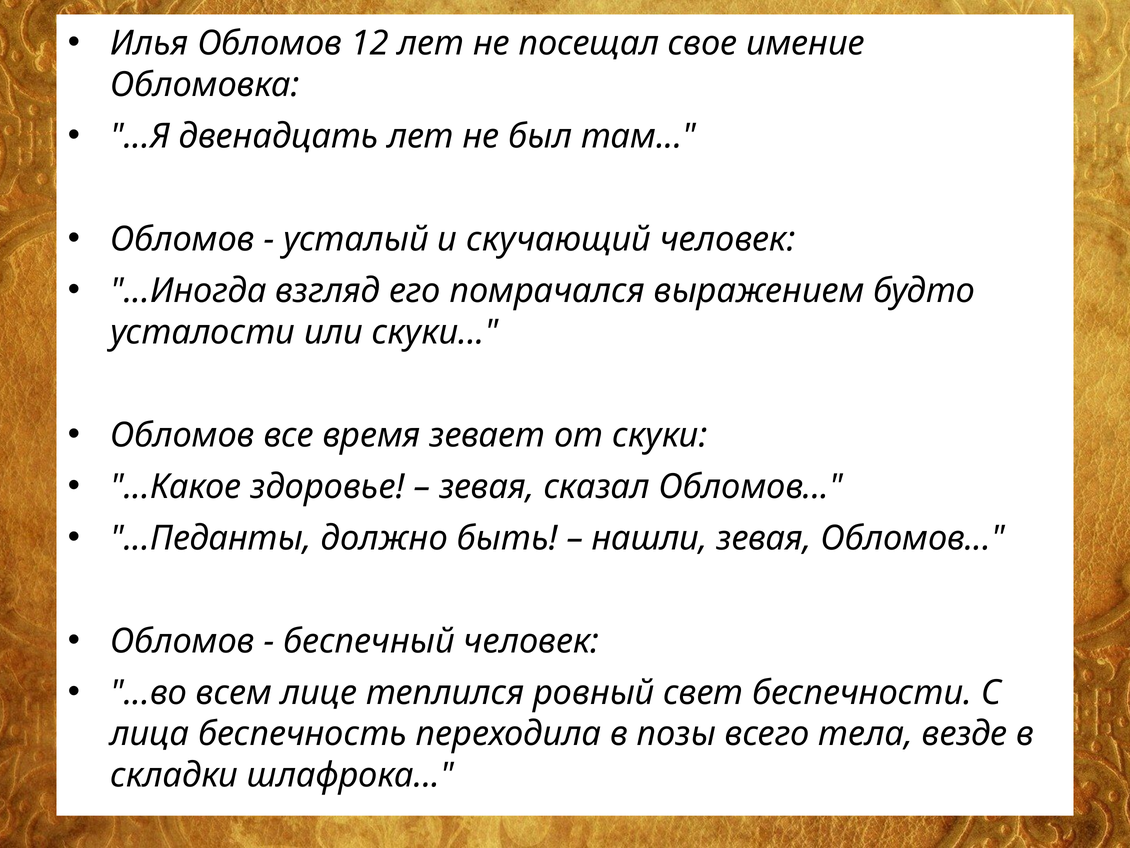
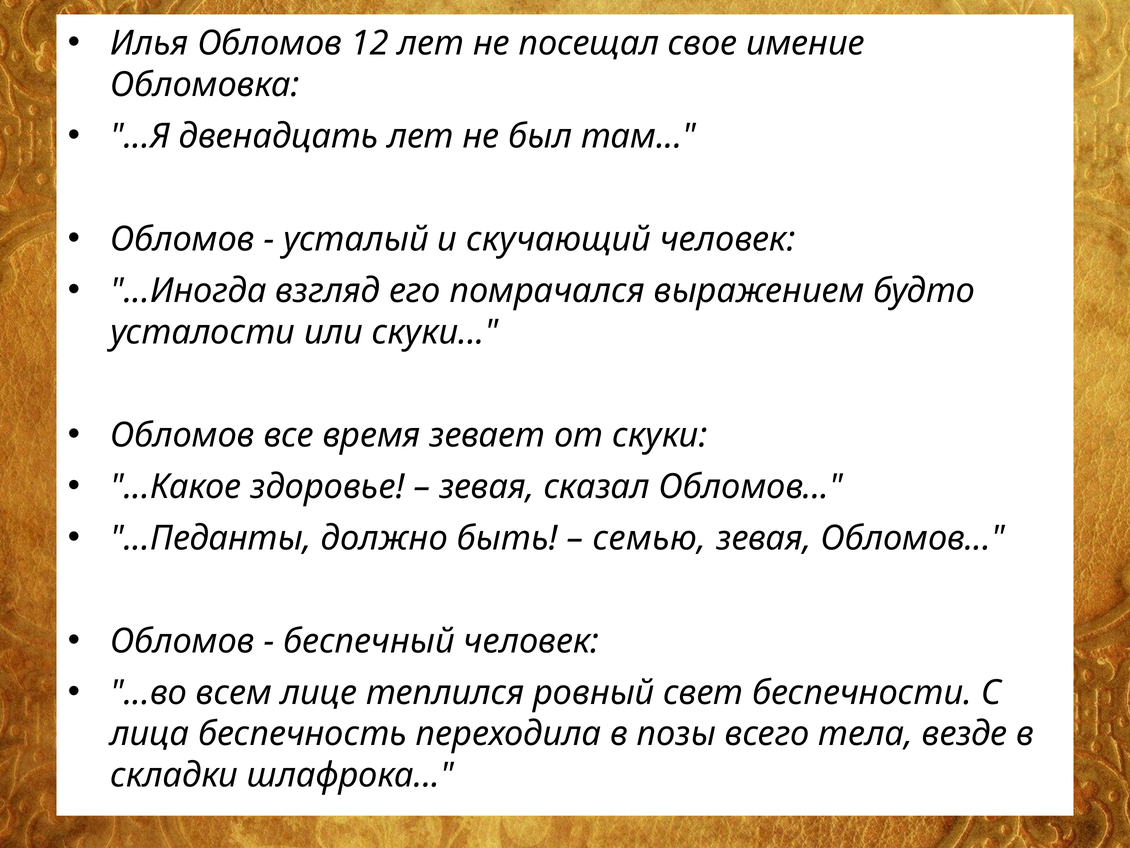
нашли: нашли -> семью
